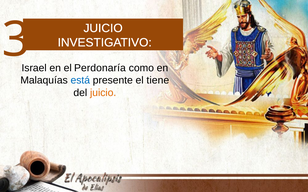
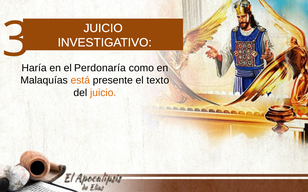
Israel: Israel -> Haría
está colour: blue -> orange
tiene: tiene -> texto
